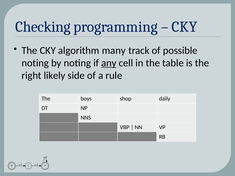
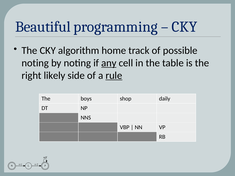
Checking: Checking -> Beautiful
many: many -> home
rule underline: none -> present
